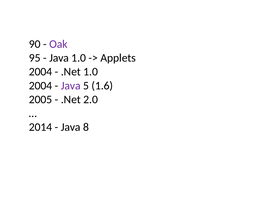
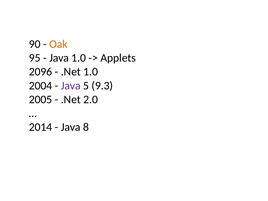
Oak colour: purple -> orange
2004 at (41, 72): 2004 -> 2096
1.6: 1.6 -> 9.3
